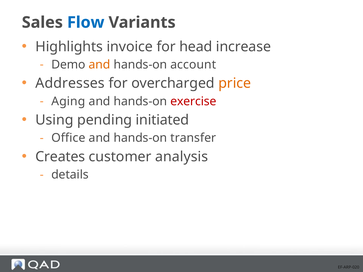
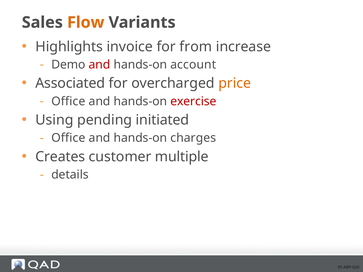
Flow colour: blue -> orange
head: head -> from
and at (100, 65) colour: orange -> red
Addresses: Addresses -> Associated
Aging at (68, 101): Aging -> Office
transfer: transfer -> charges
analysis: analysis -> multiple
